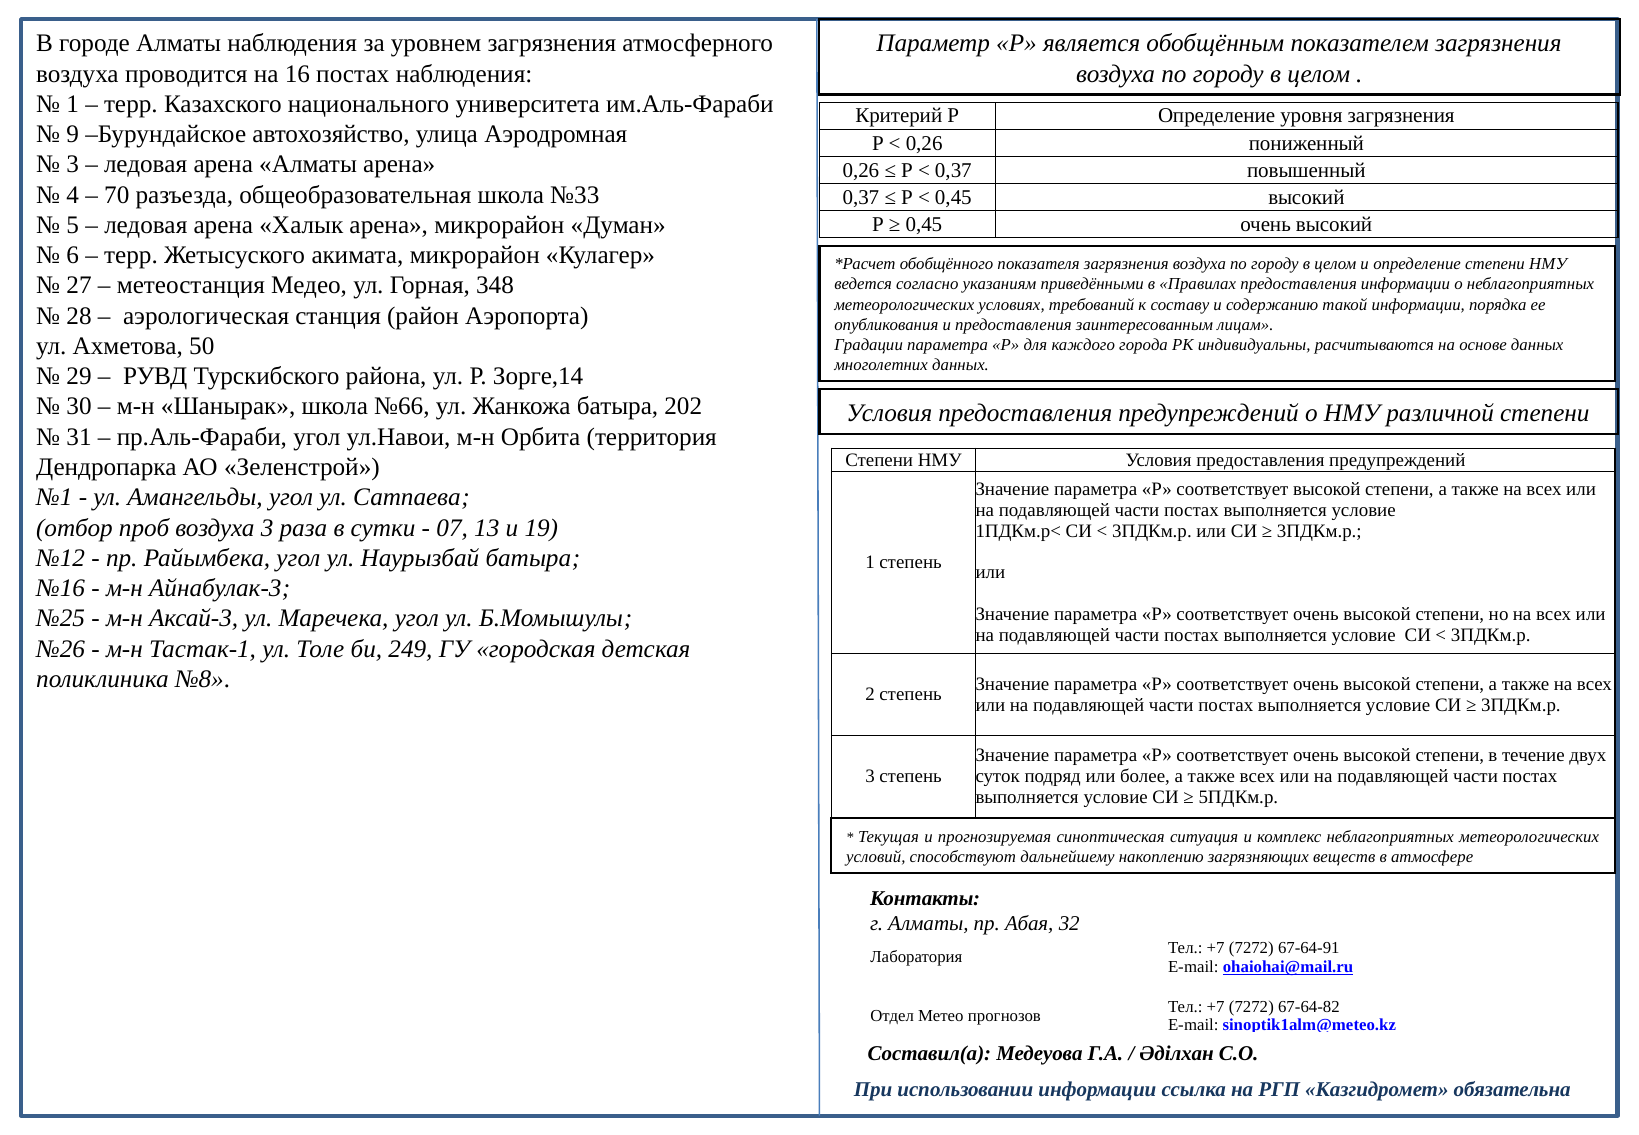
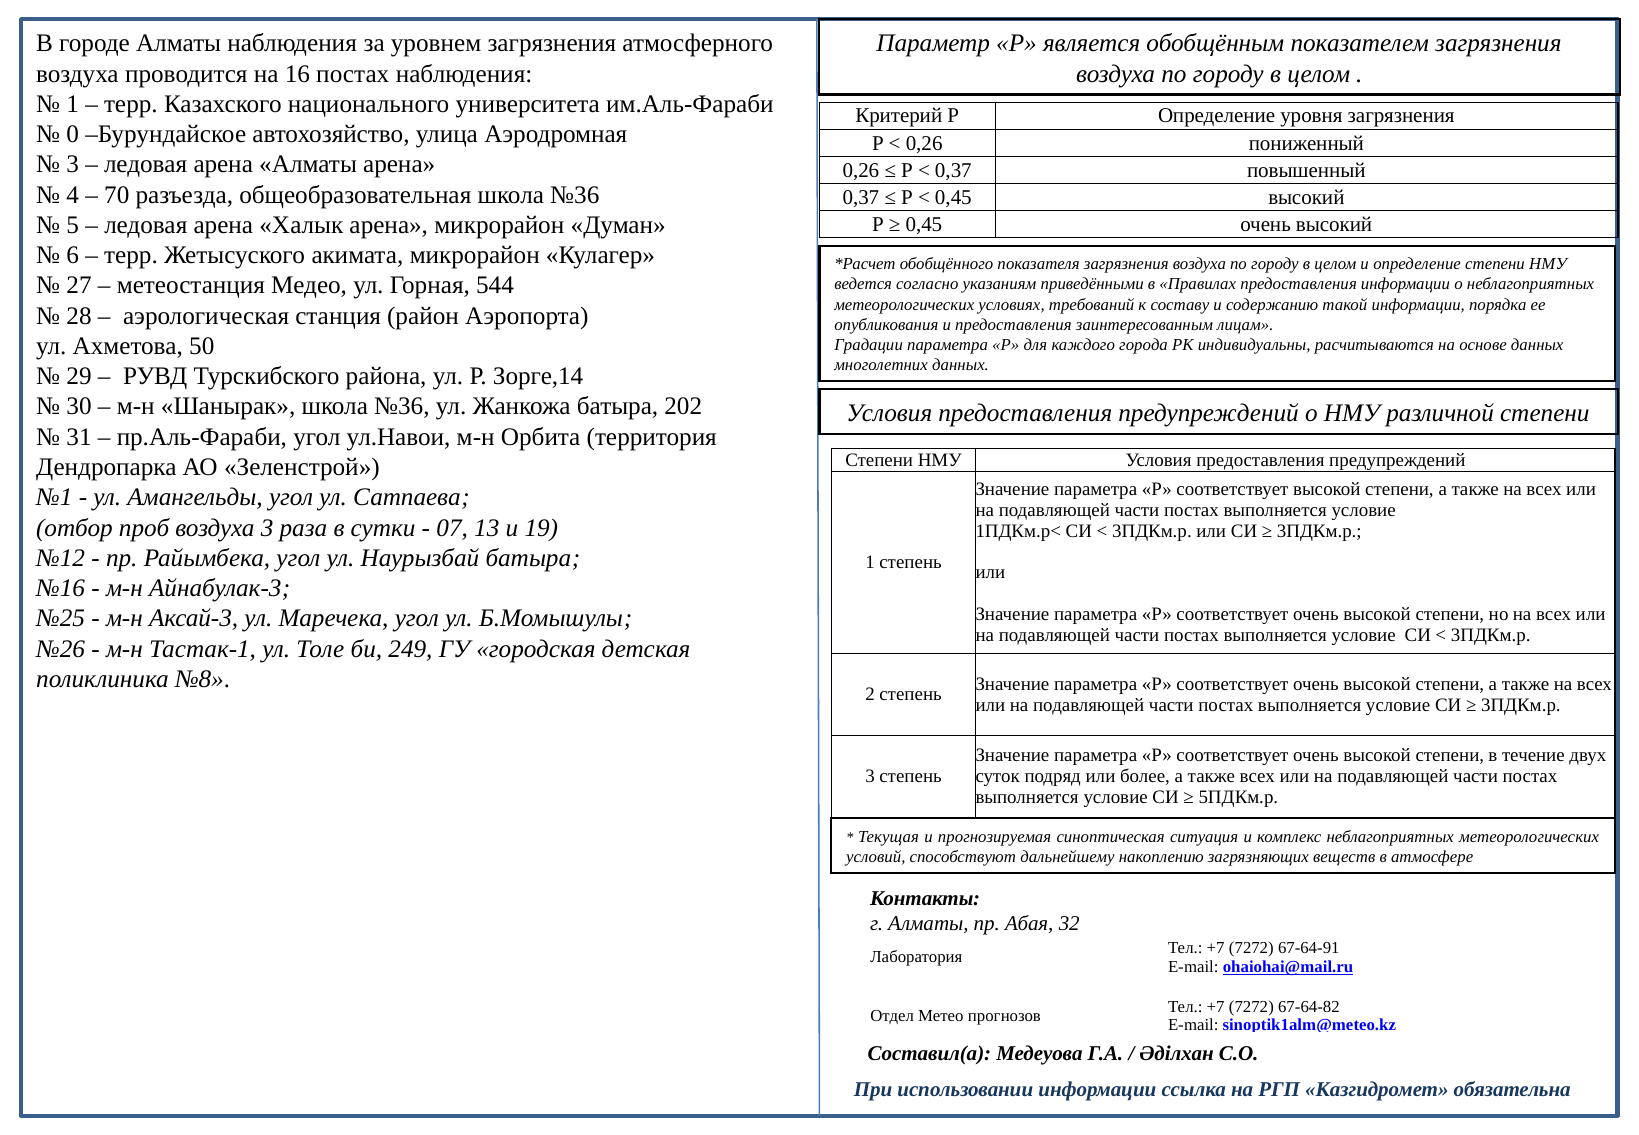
9: 9 -> 0
общеобразовательная школа №33: №33 -> №36
348: 348 -> 544
Шанырак школа №66: №66 -> №36
